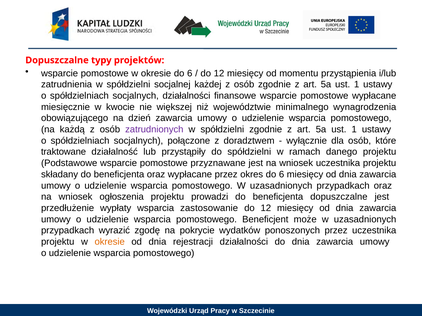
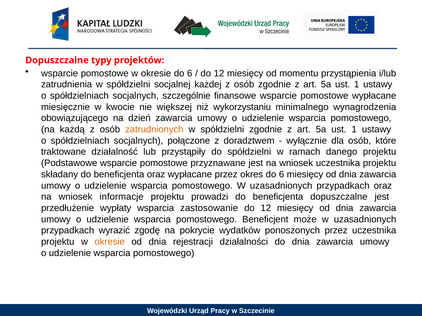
socjalnych działalności: działalności -> szczególnie
województwie: województwie -> wykorzystaniu
zatrudnionych colour: purple -> orange
ogłoszenia: ogłoszenia -> informacje
